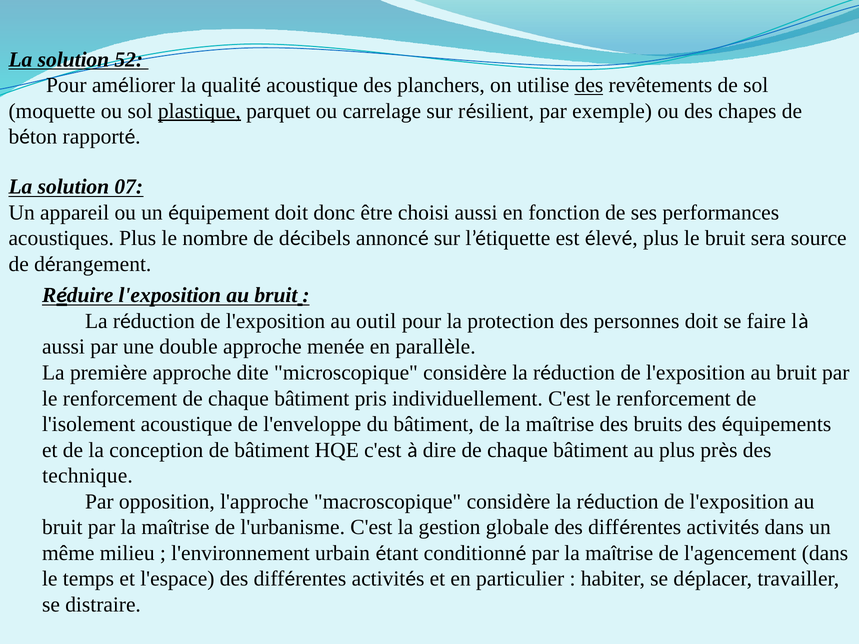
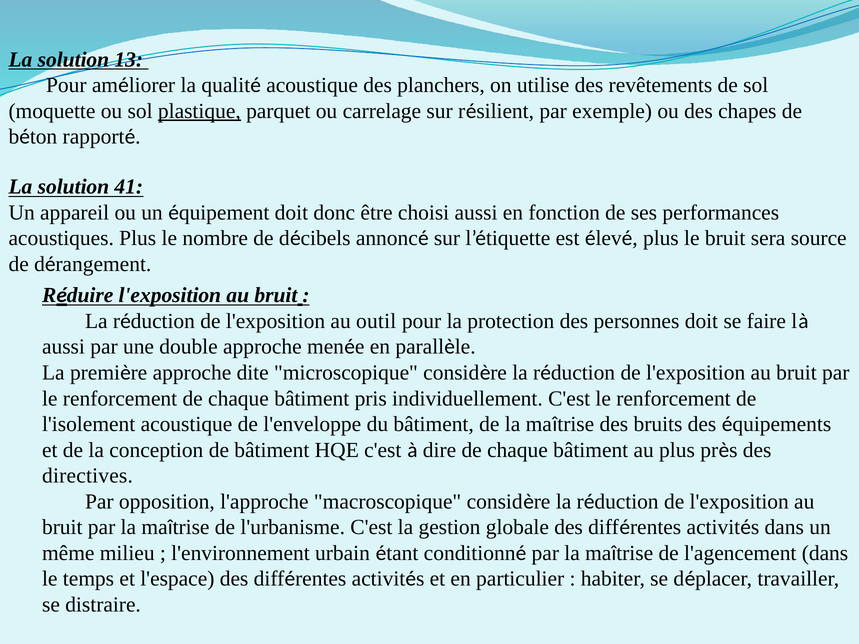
52: 52 -> 13
des at (589, 85) underline: present -> none
07: 07 -> 41
technique: technique -> directives
